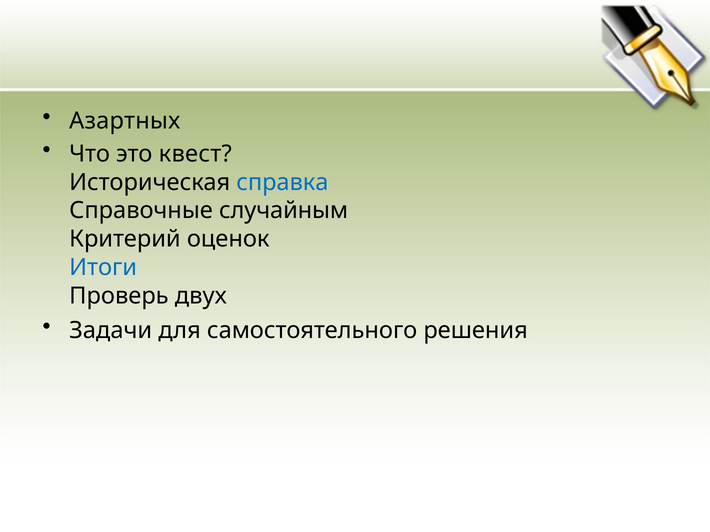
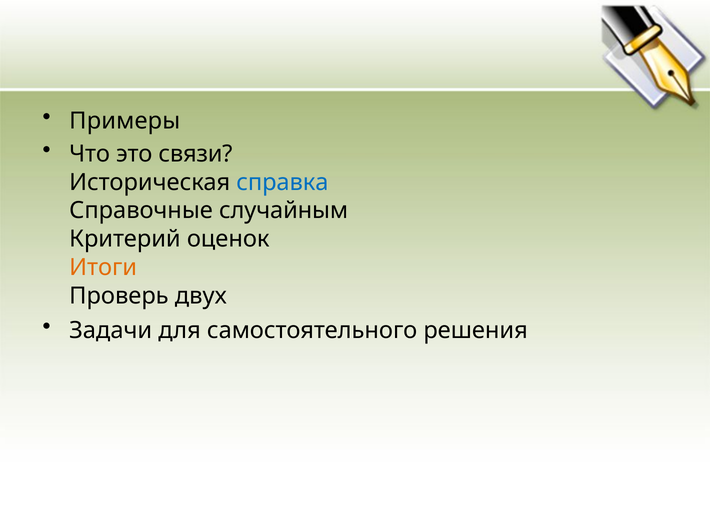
Азартных: Азартных -> Примеры
квест: квест -> связи
Итоги colour: blue -> orange
